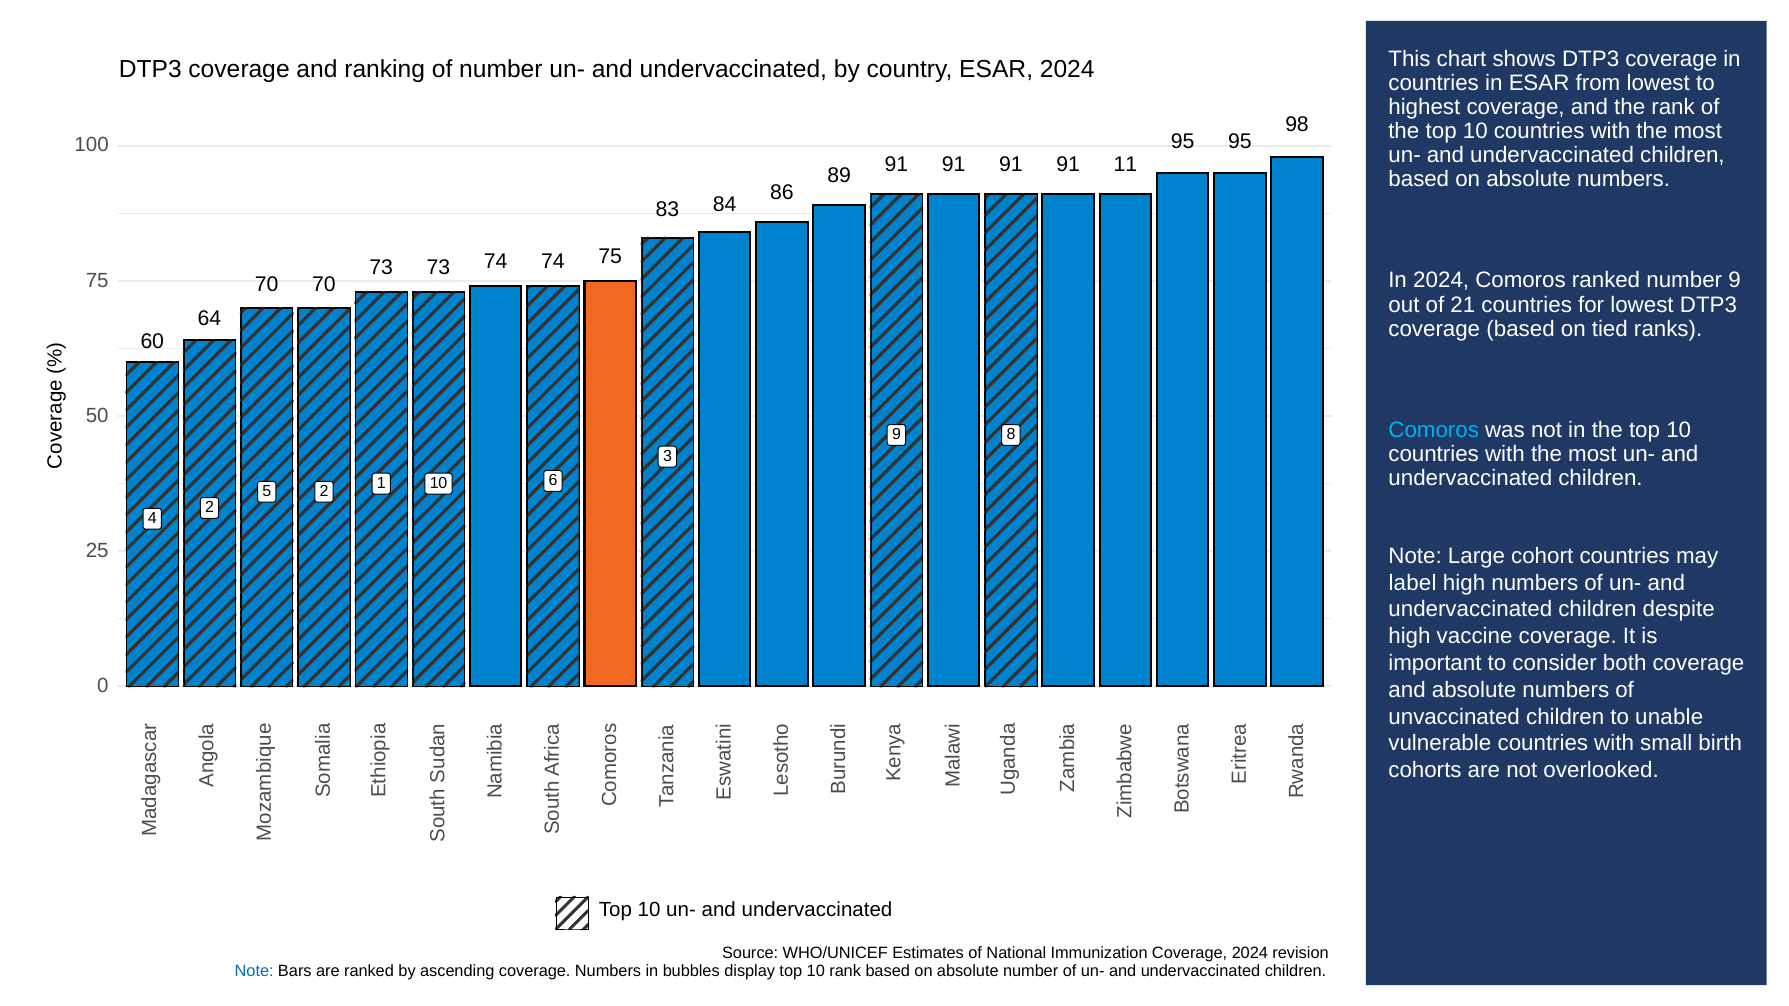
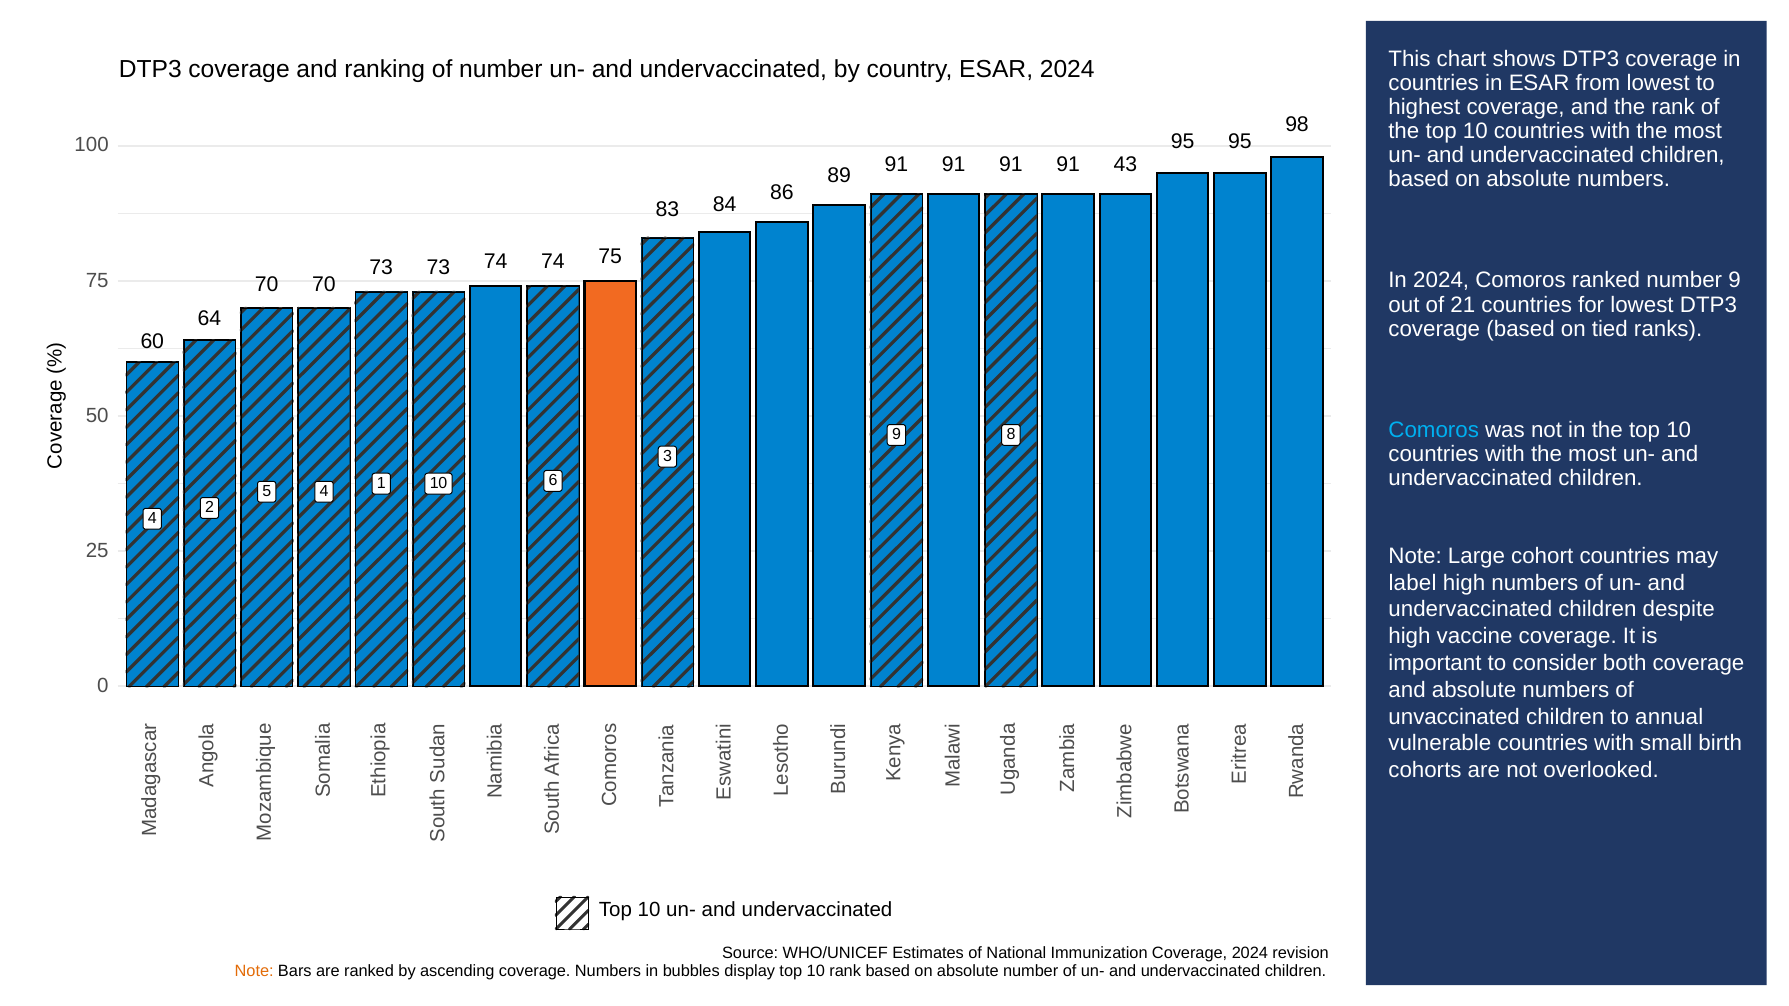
11: 11 -> 43
5 2: 2 -> 4
unable: unable -> annual
Note at (254, 971) colour: blue -> orange
